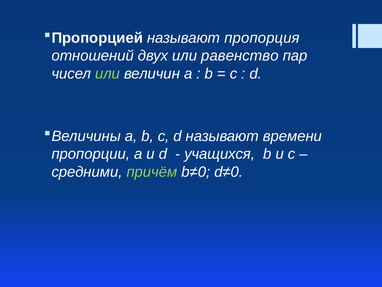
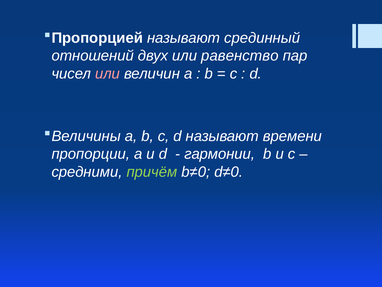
пропорция: пропорция -> срединный
или at (108, 73) colour: light green -> pink
учащихся: учащихся -> гармонии
